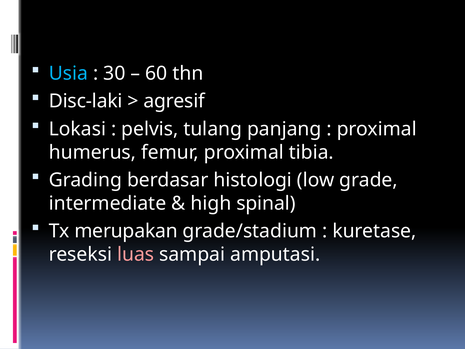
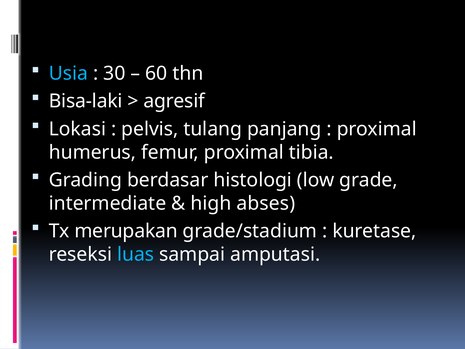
Disc-laki: Disc-laki -> Bisa-laki
spinal: spinal -> abses
luas colour: pink -> light blue
